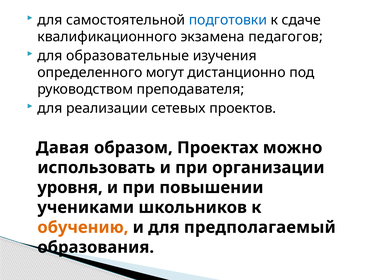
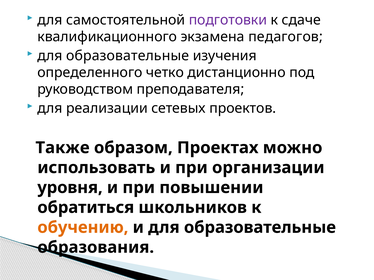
подготовки colour: blue -> purple
могут: могут -> четко
Давая: Давая -> Также
учениками: учениками -> обратиться
и для предполагаемый: предполагаемый -> образовательные
